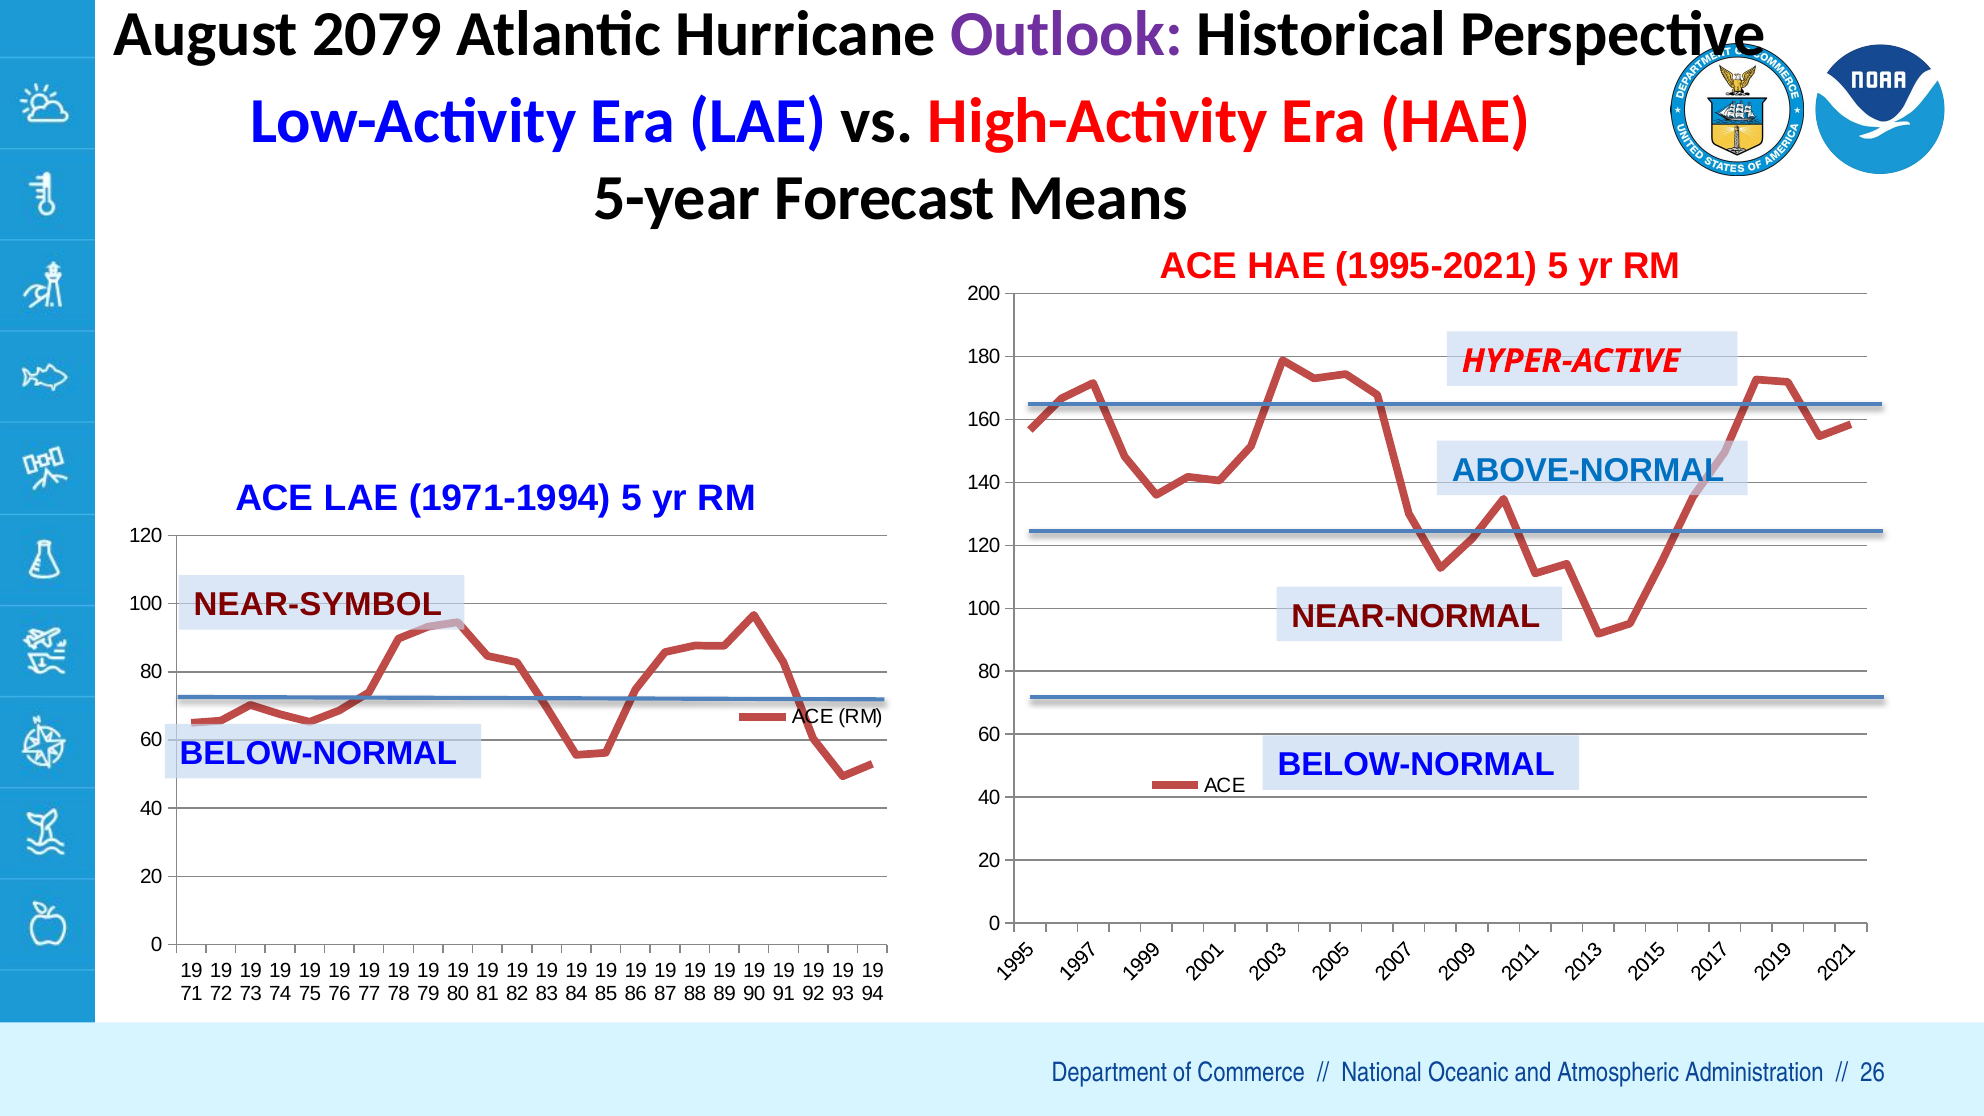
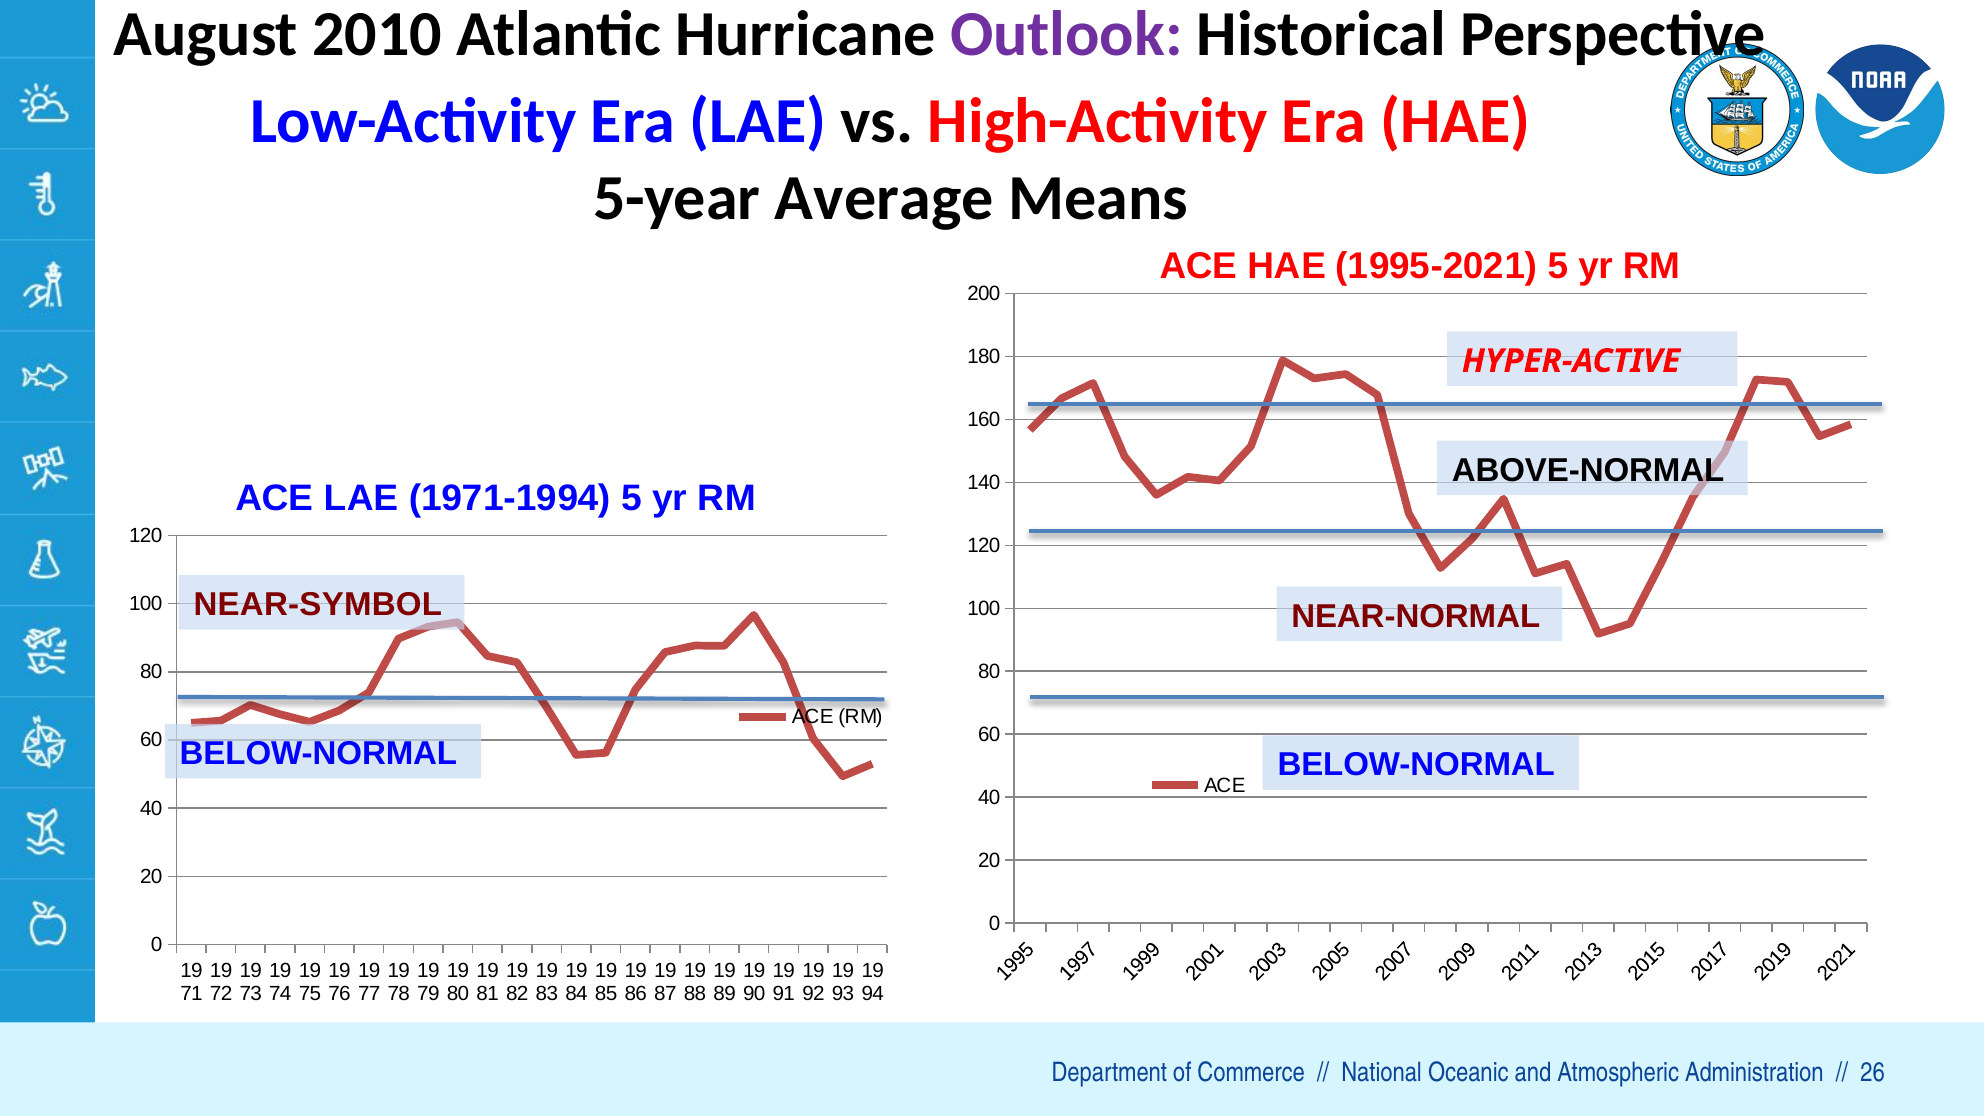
2079: 2079 -> 2010
Forecast: Forecast -> Average
ABOVE-NORMAL colour: blue -> black
